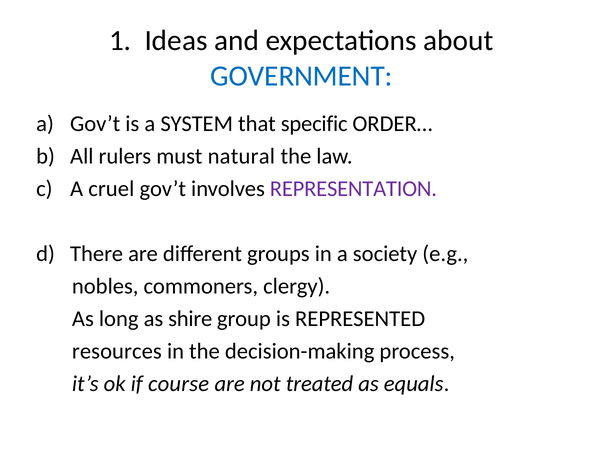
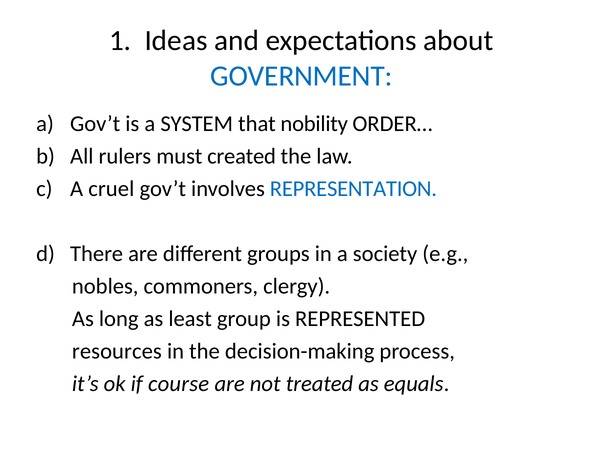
specific: specific -> nobility
natural: natural -> created
REPRESENTATION colour: purple -> blue
shire: shire -> least
